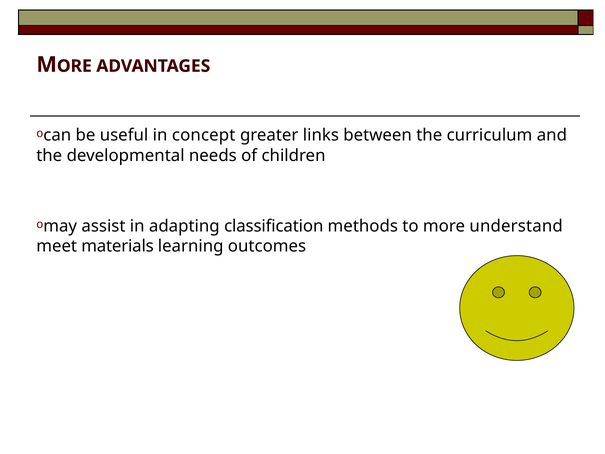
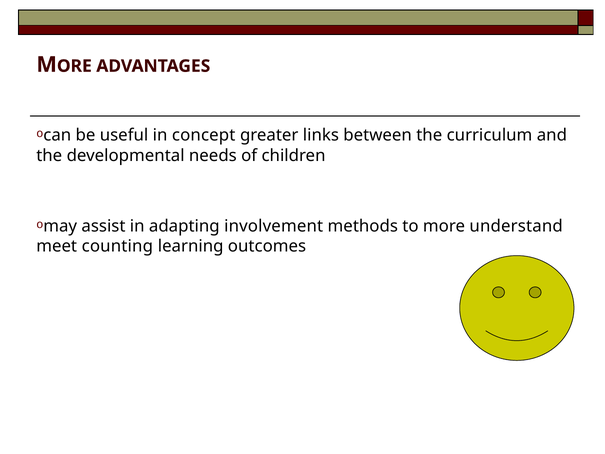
classification: classification -> involvement
materials: materials -> counting
